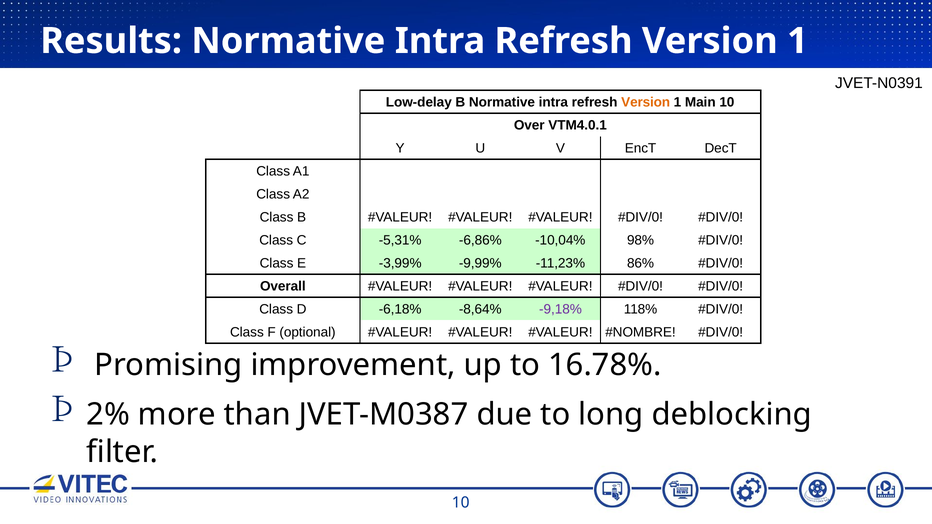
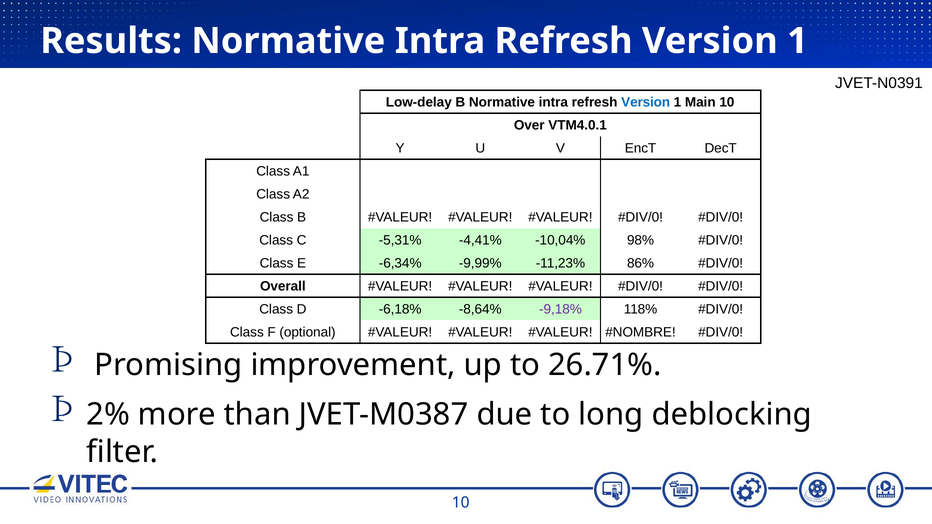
Version at (646, 102) colour: orange -> blue
-6,86%: -6,86% -> -4,41%
-3,99%: -3,99% -> -6,34%
16.78%: 16.78% -> 26.71%
